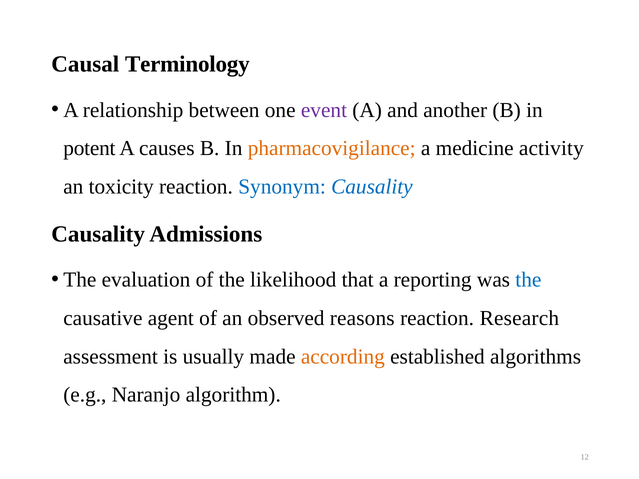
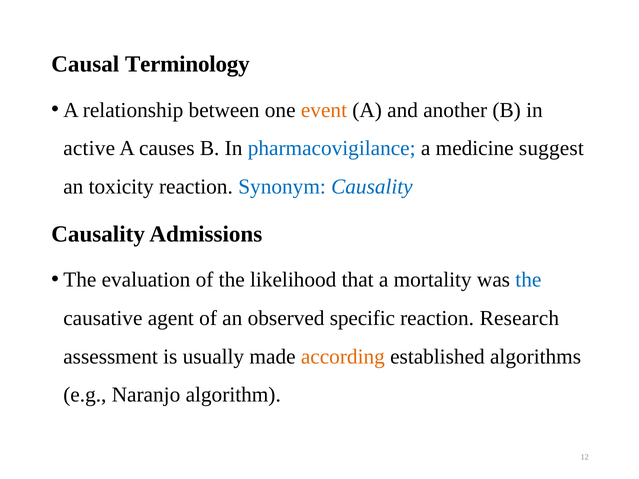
event colour: purple -> orange
potent: potent -> active
pharmacovigilance colour: orange -> blue
activity: activity -> suggest
reporting: reporting -> mortality
reasons: reasons -> specific
